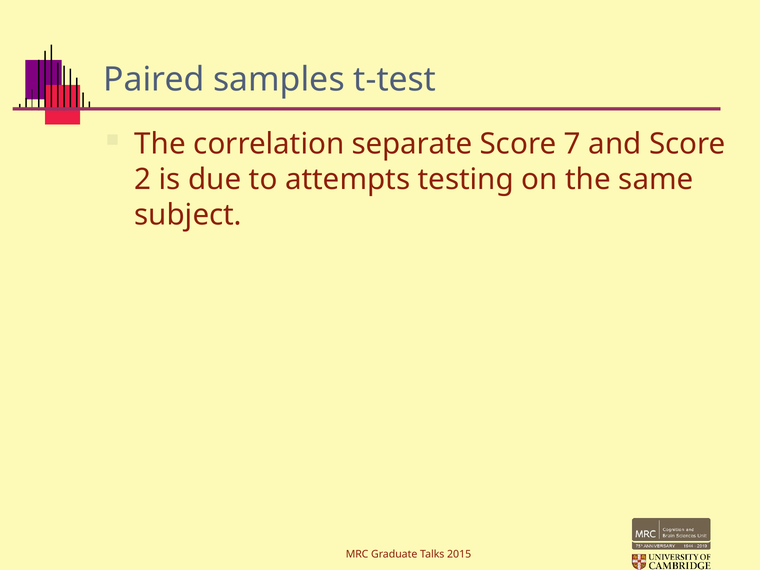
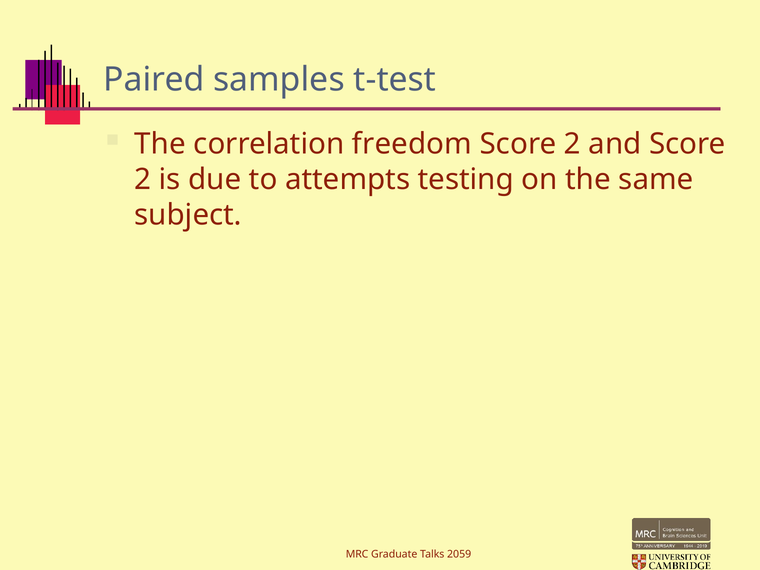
separate: separate -> freedom
7 at (572, 144): 7 -> 2
2015: 2015 -> 2059
